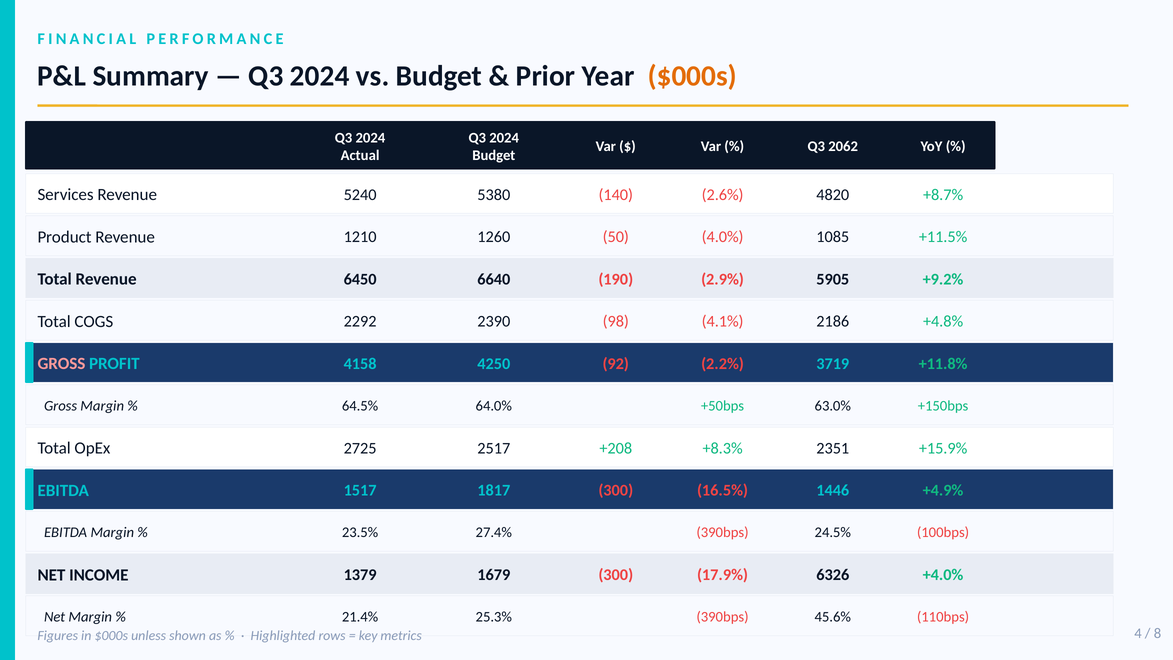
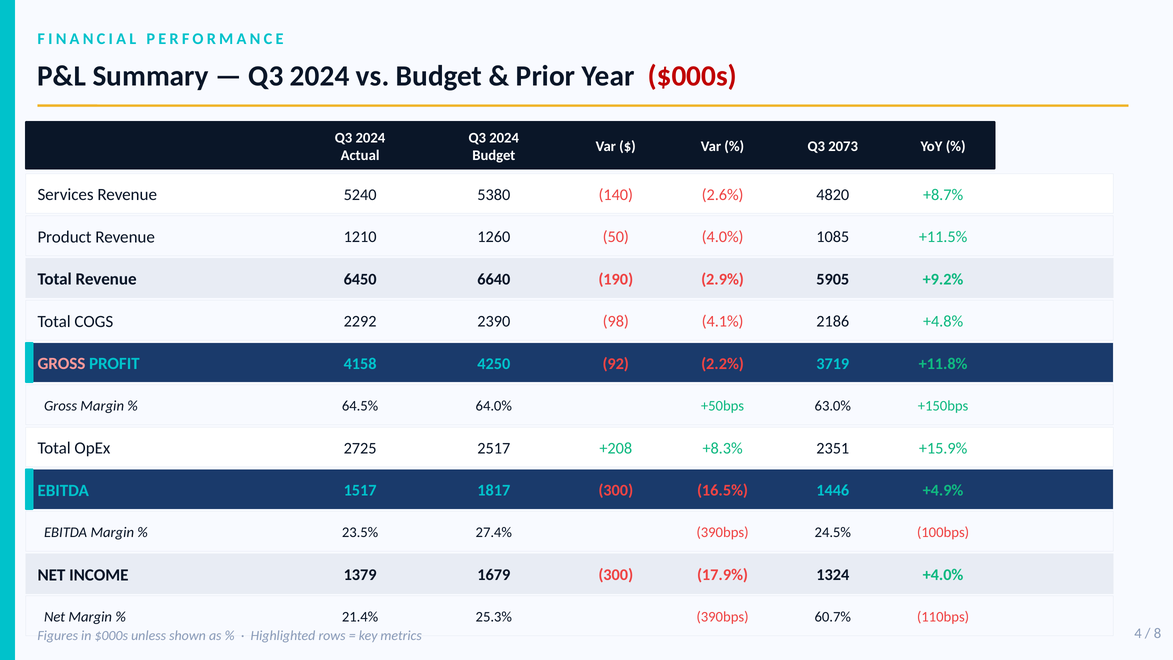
$000s at (692, 76) colour: orange -> red
2062: 2062 -> 2073
6326: 6326 -> 1324
45.6%: 45.6% -> 60.7%
